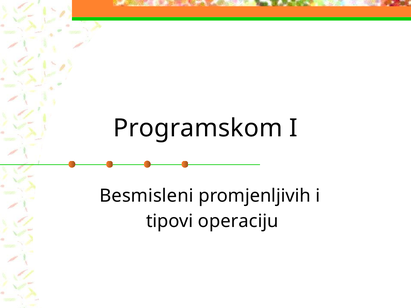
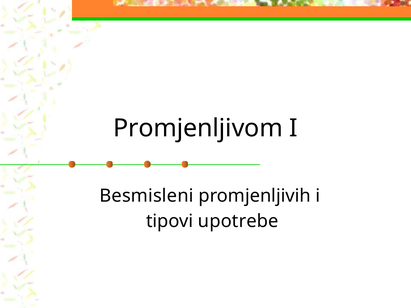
Programskom: Programskom -> Promjenljivom
operaciju: operaciju -> upotrebe
